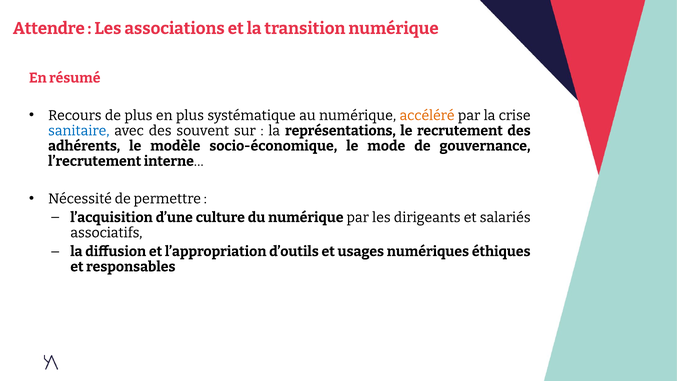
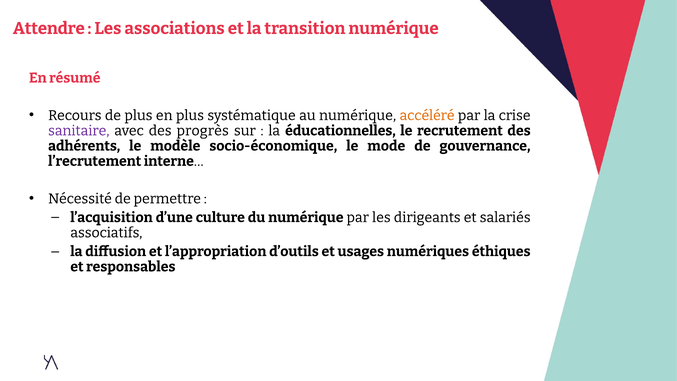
sanitaire colour: blue -> purple
souvent: souvent -> progrès
représentations: représentations -> éducationnelles
